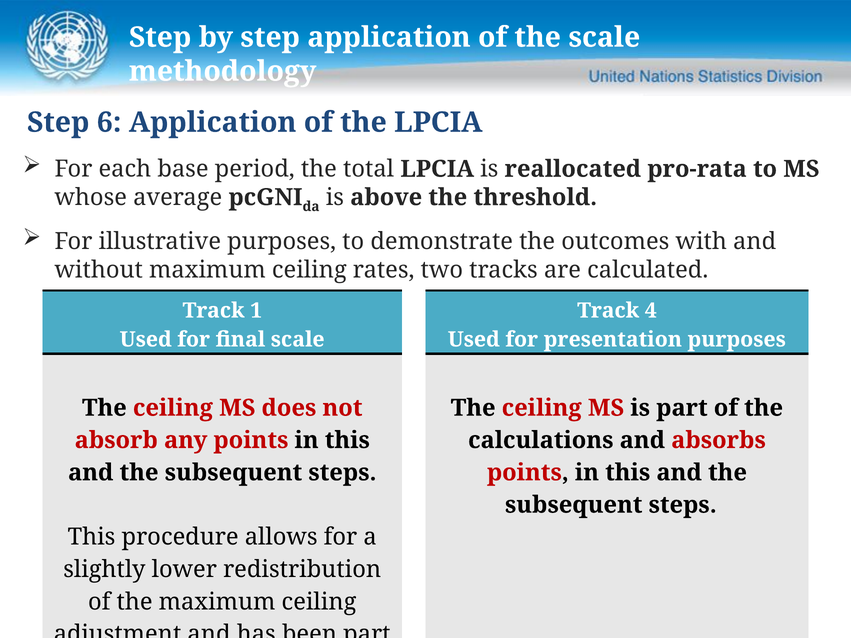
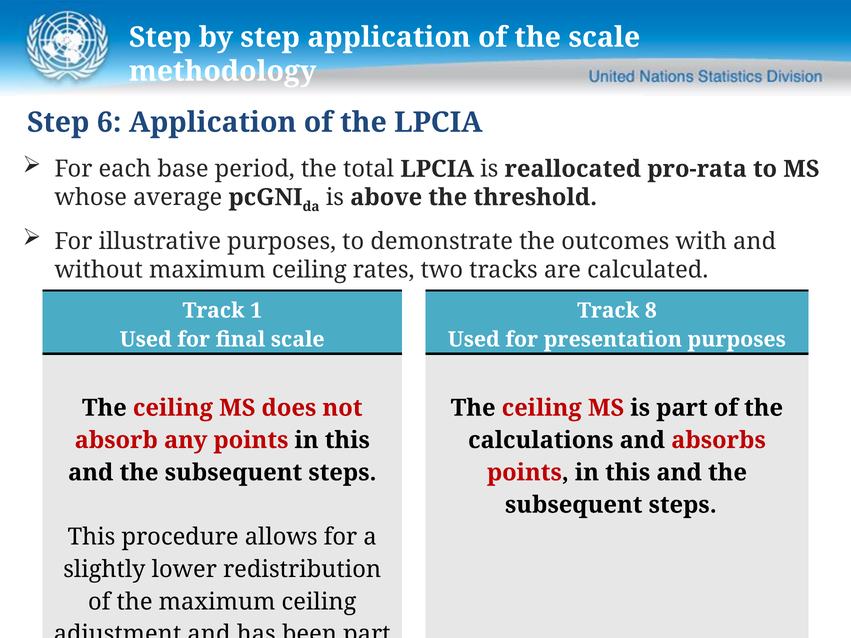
4: 4 -> 8
